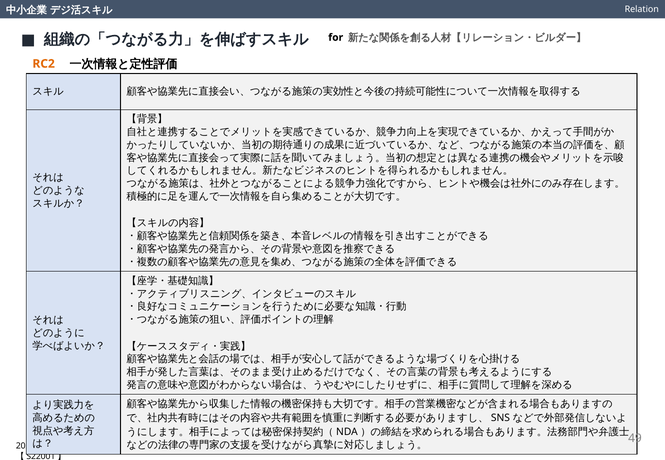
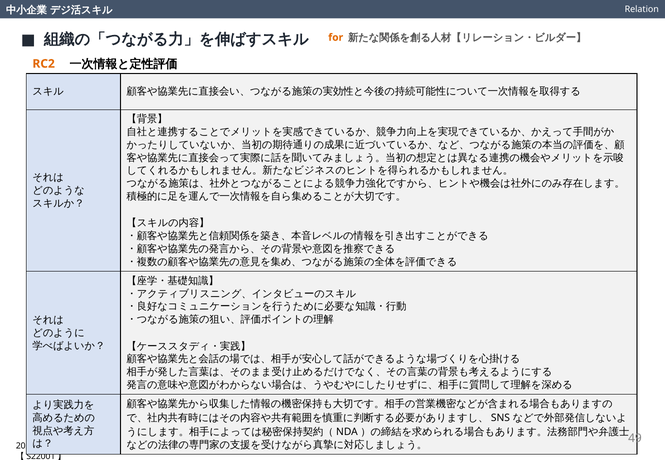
for colour: black -> orange
